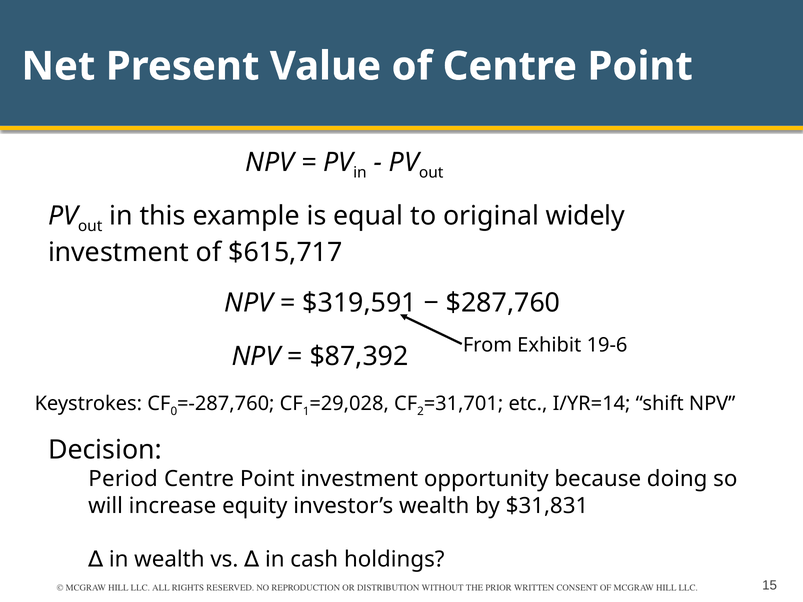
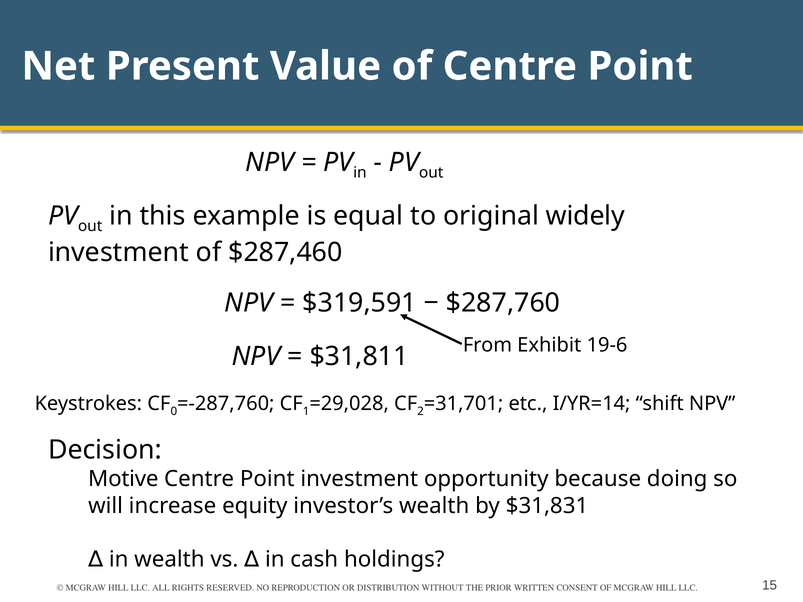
$615,717: $615,717 -> $287,460
$87,392: $87,392 -> $31,811
Period: Period -> Motive
